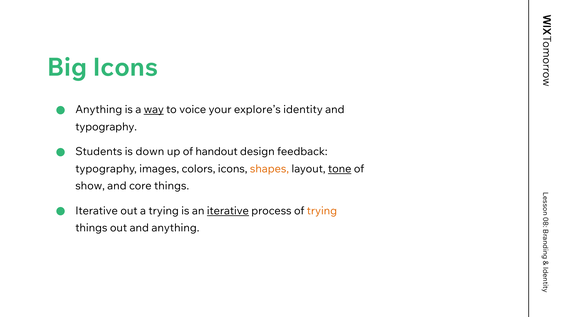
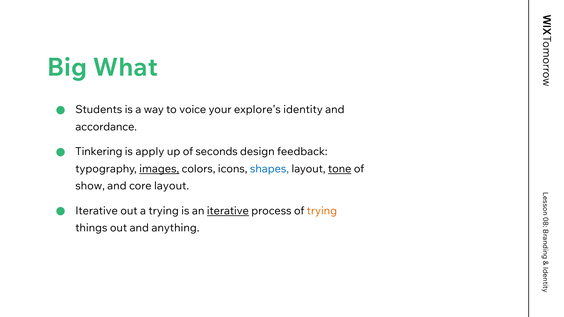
Big Icons: Icons -> What
Anything at (99, 110): Anything -> Students
way underline: present -> none
typography at (106, 127): typography -> accordance
Students: Students -> Tinkering
down: down -> apply
handout: handout -> seconds
images underline: none -> present
shapes colour: orange -> blue
core things: things -> layout
